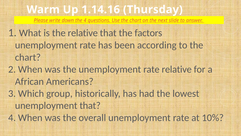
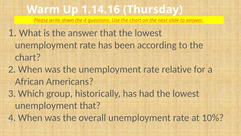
the relative: relative -> answer
that the factors: factors -> lowest
